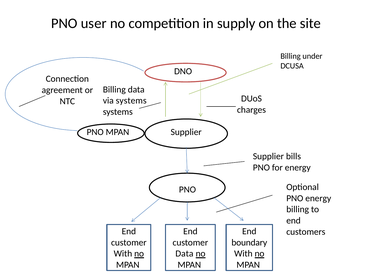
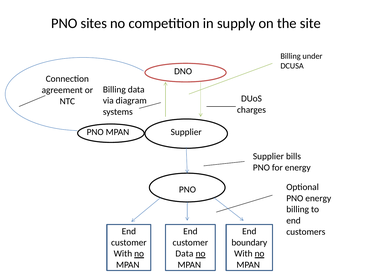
user: user -> sites
via systems: systems -> diagram
